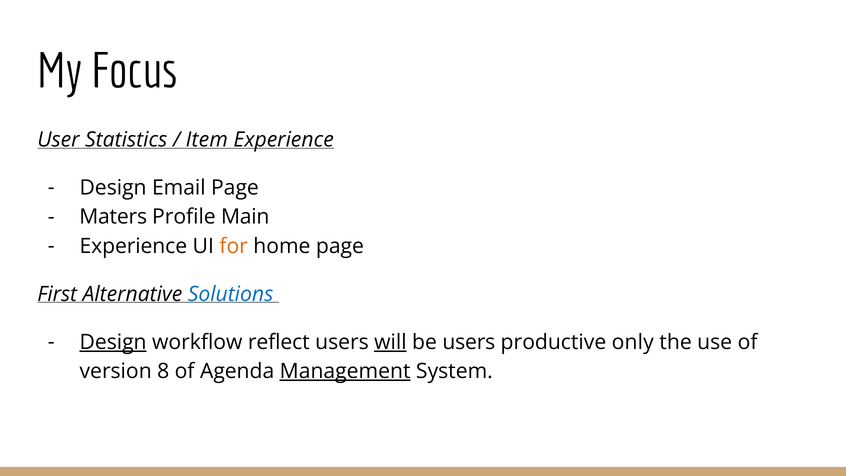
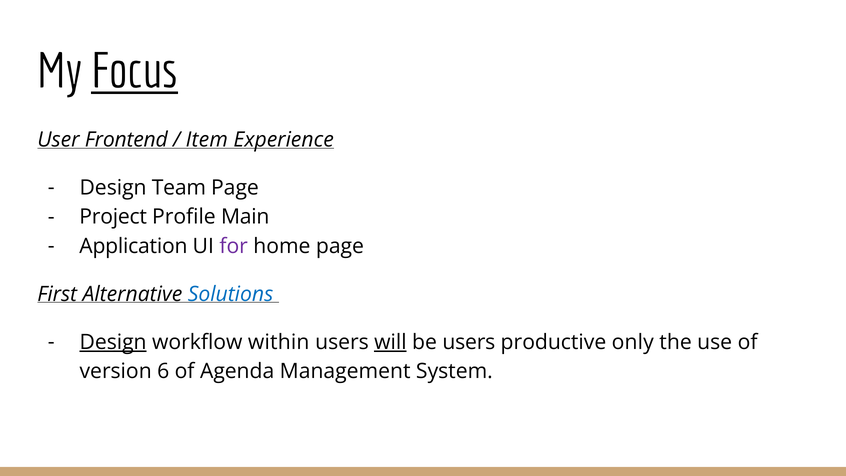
Focus underline: none -> present
Statistics: Statistics -> Frontend
Email: Email -> Team
Maters: Maters -> Project
Experience at (133, 246): Experience -> Application
for colour: orange -> purple
reflect: reflect -> within
8: 8 -> 6
Management underline: present -> none
